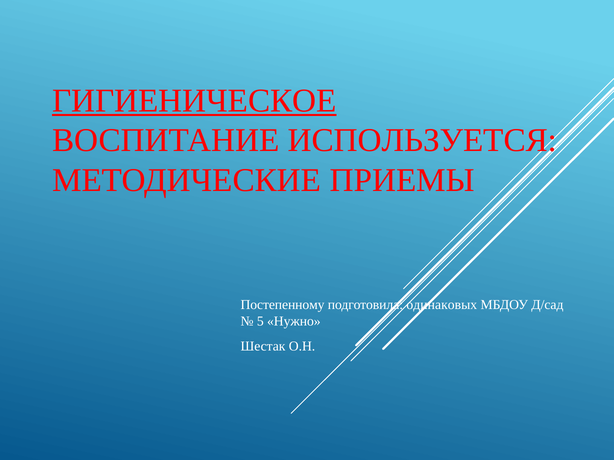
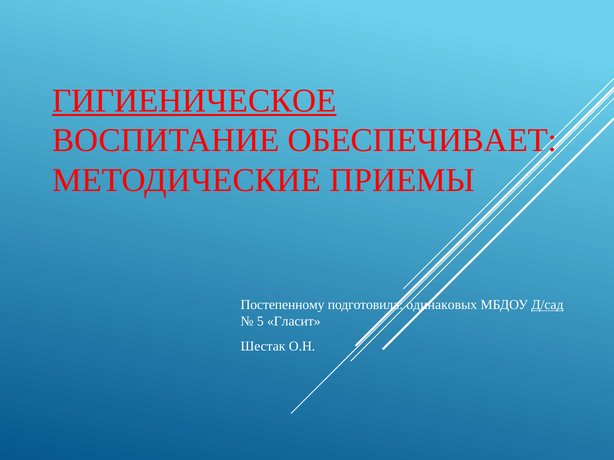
ИСПОЛЬЗУЕТСЯ: ИСПОЛЬЗУЕТСЯ -> ОБЕСПЕЧИВАЕТ
Д/сад underline: none -> present
Нужно: Нужно -> Гласит
